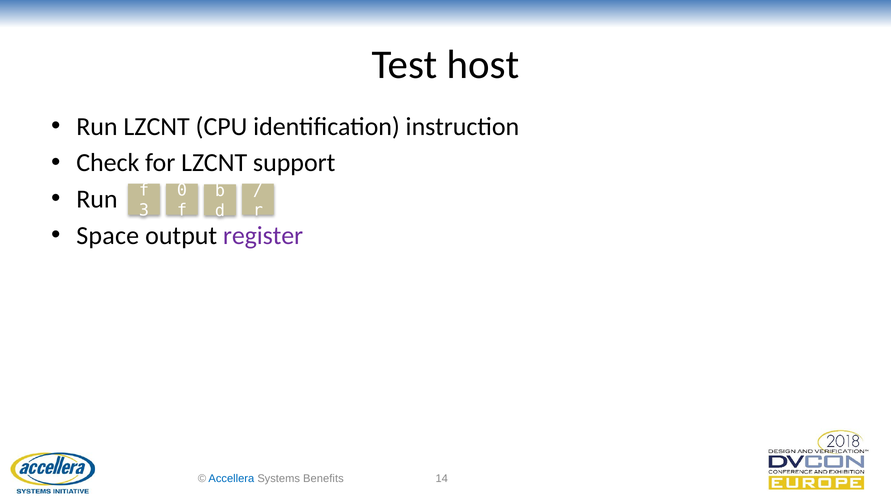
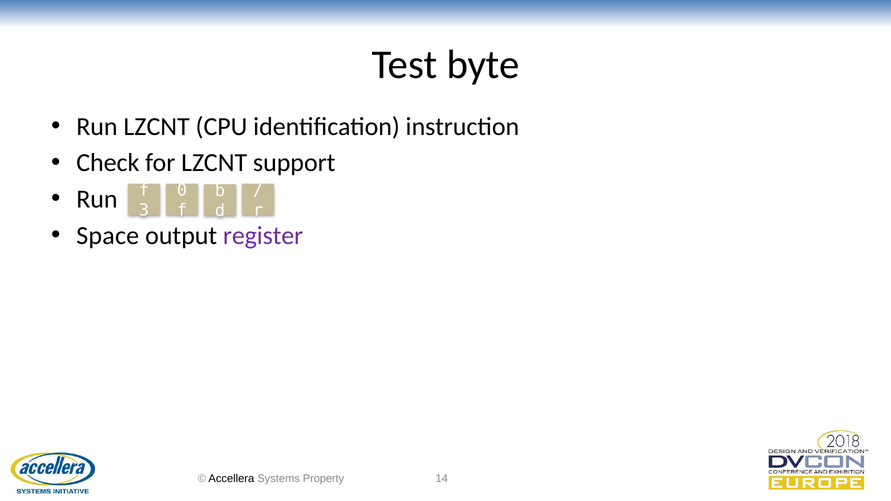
host: host -> byte
Accellera colour: blue -> black
Benefits: Benefits -> Property
